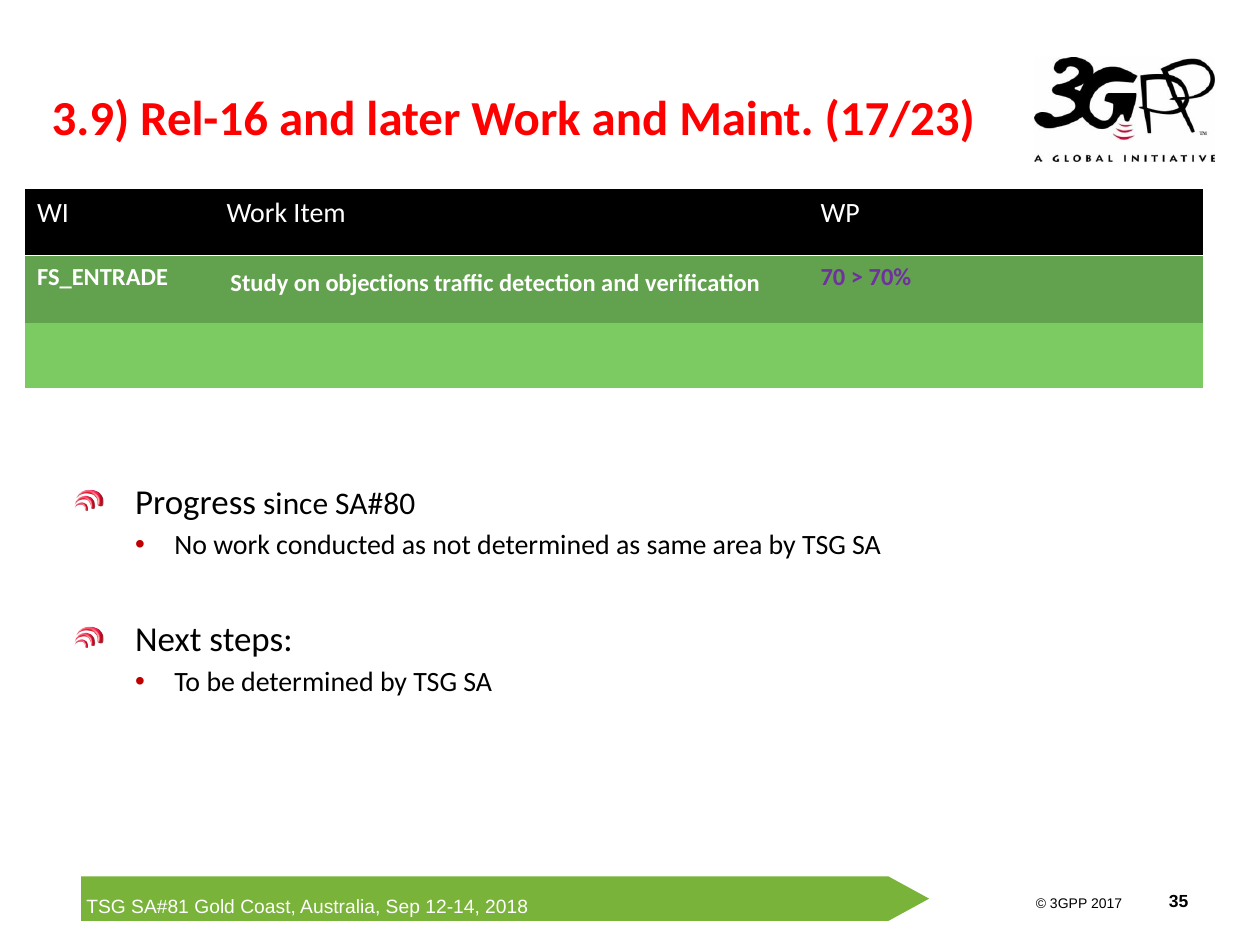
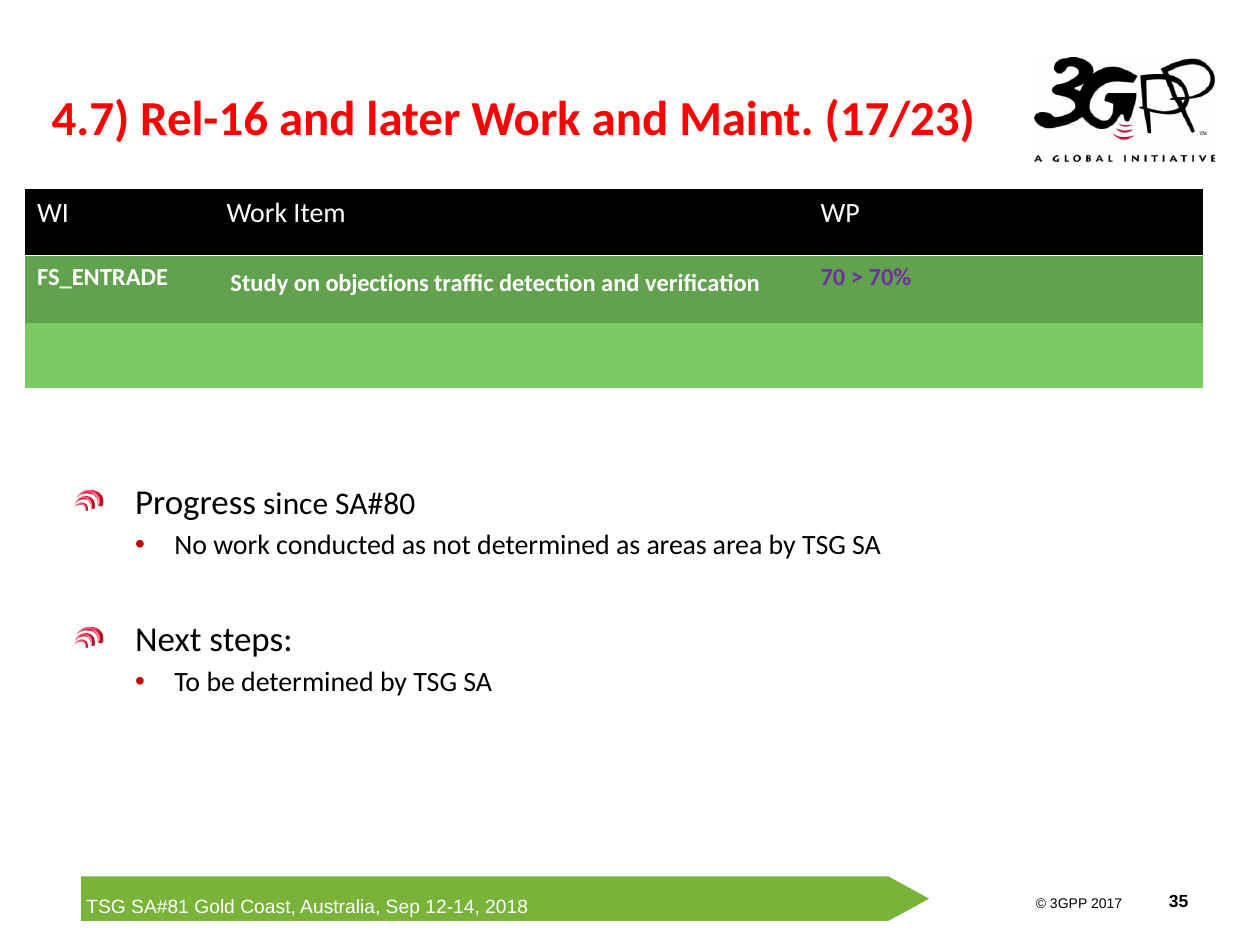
3.9: 3.9 -> 4.7
same: same -> areas
